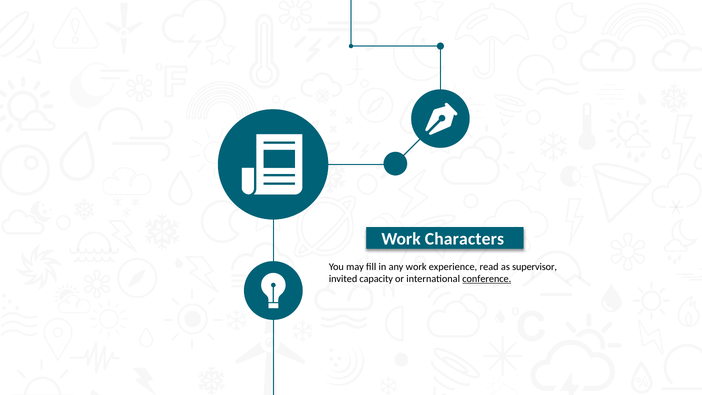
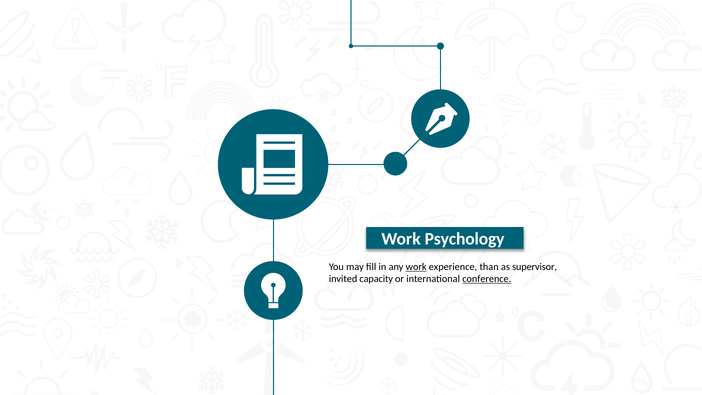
Characters: Characters -> Psychology
work at (416, 267) underline: none -> present
read: read -> than
